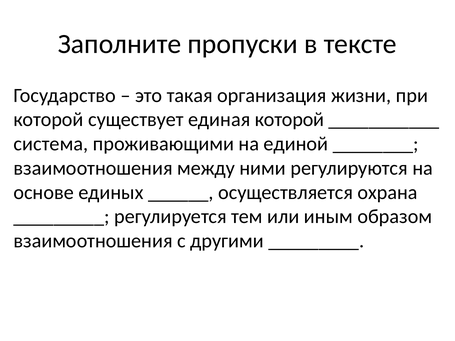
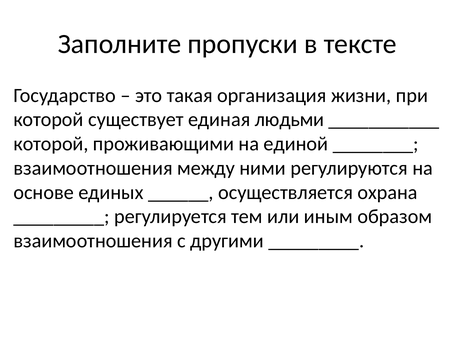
единая которой: которой -> людьми
система at (51, 144): система -> которой
